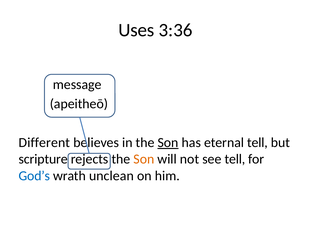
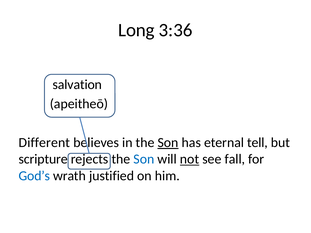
Uses: Uses -> Long
message: message -> salvation
Son at (144, 159) colour: orange -> blue
not underline: none -> present
see tell: tell -> fall
unclean: unclean -> justified
